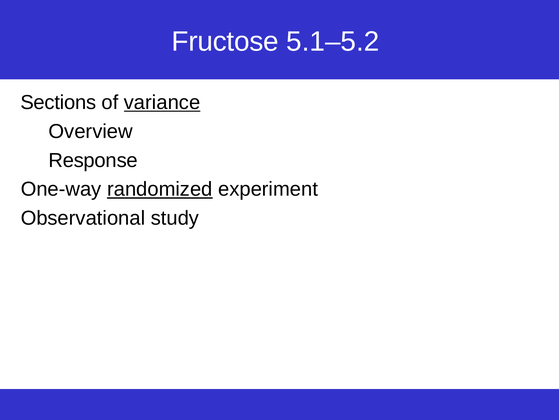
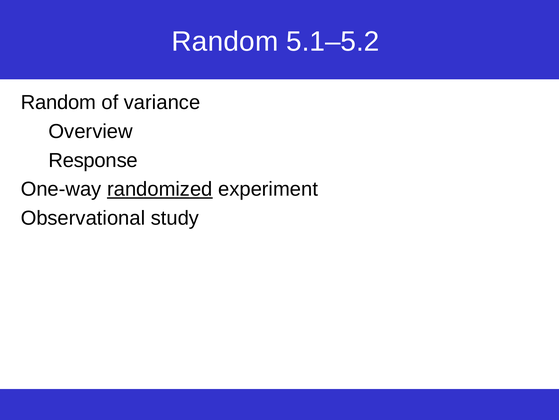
Fructose at (225, 42): Fructose -> Random
Sections at (58, 102): Sections -> Random
variance underline: present -> none
